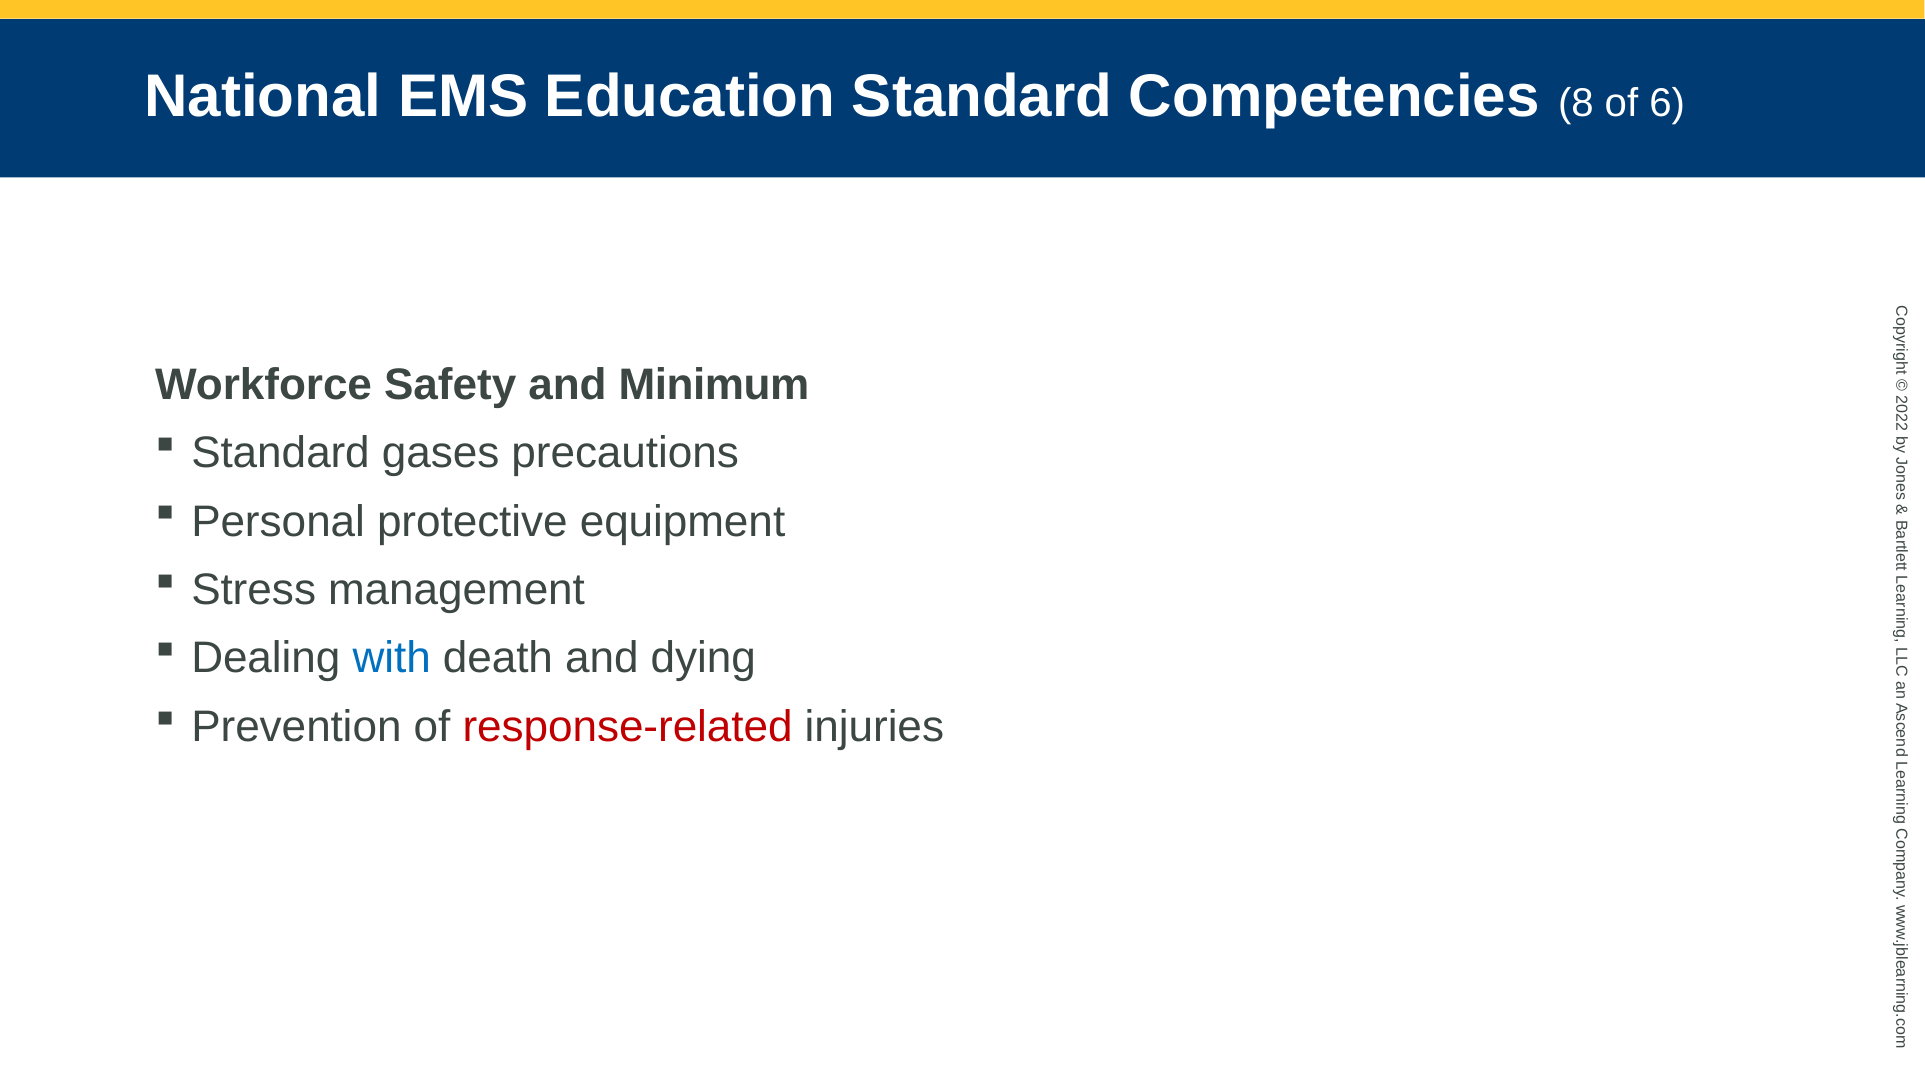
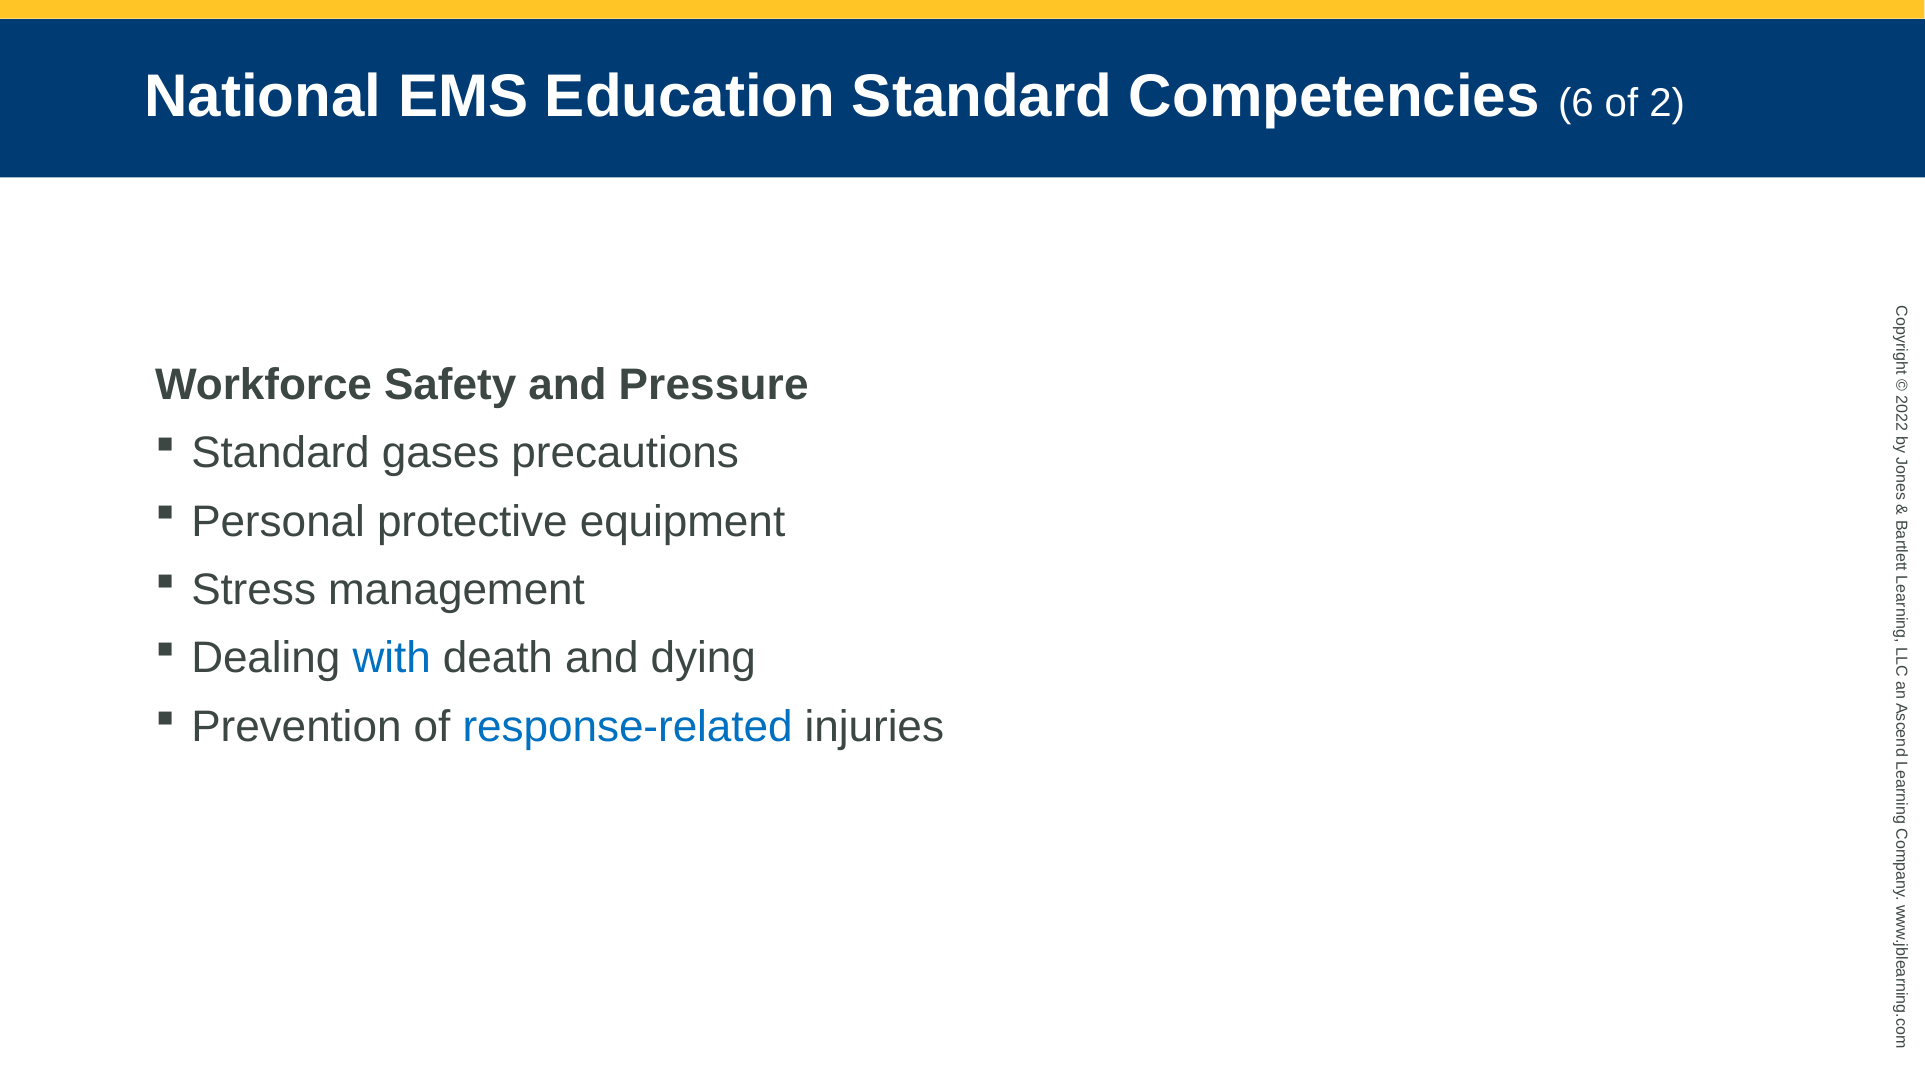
8: 8 -> 6
of 6: 6 -> 2
Minimum: Minimum -> Pressure
response-related colour: red -> blue
